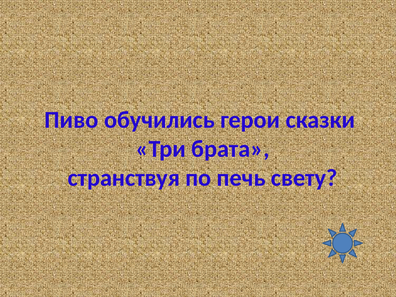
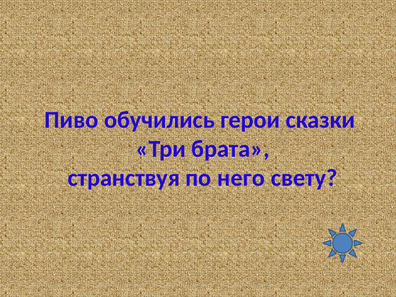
печь: печь -> него
